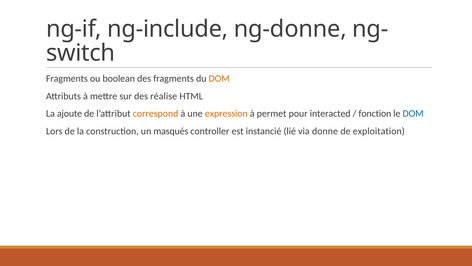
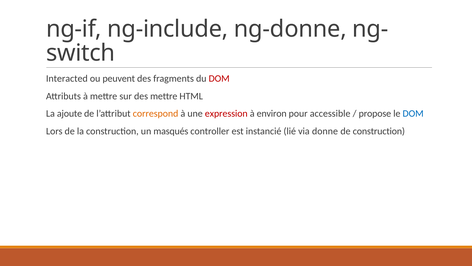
Fragments at (67, 78): Fragments -> Interacted
boolean: boolean -> peuvent
DOM at (219, 78) colour: orange -> red
des réalise: réalise -> mettre
expression colour: orange -> red
permet: permet -> environ
interacted: interacted -> accessible
fonction: fonction -> propose
de exploitation: exploitation -> construction
